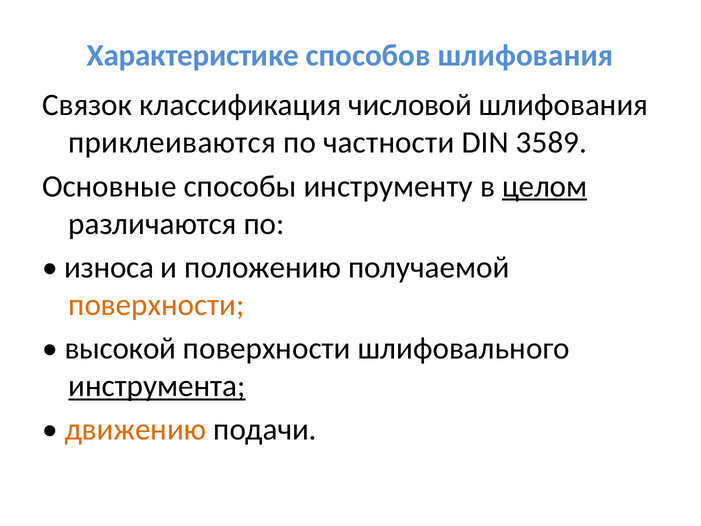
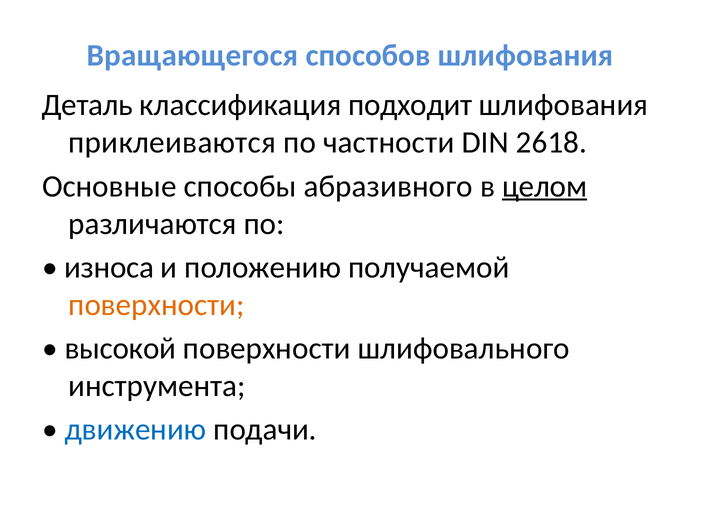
Характеристике: Характеристике -> Вращающегося
Связок: Связок -> Деталь
числовой: числовой -> подходит
3589: 3589 -> 2618
инструменту: инструменту -> абразивного
инструмента underline: present -> none
движению colour: orange -> blue
